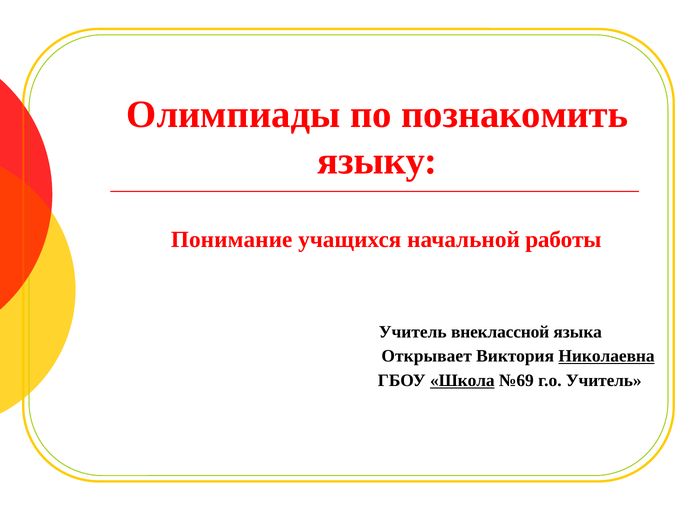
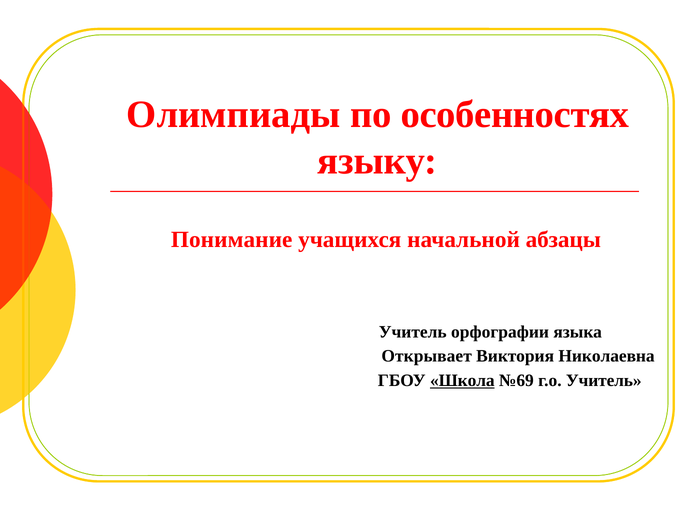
познакомить: познакомить -> особенностях
работы: работы -> абзацы
внеклассной: внеклассной -> орфографии
Николаевна underline: present -> none
